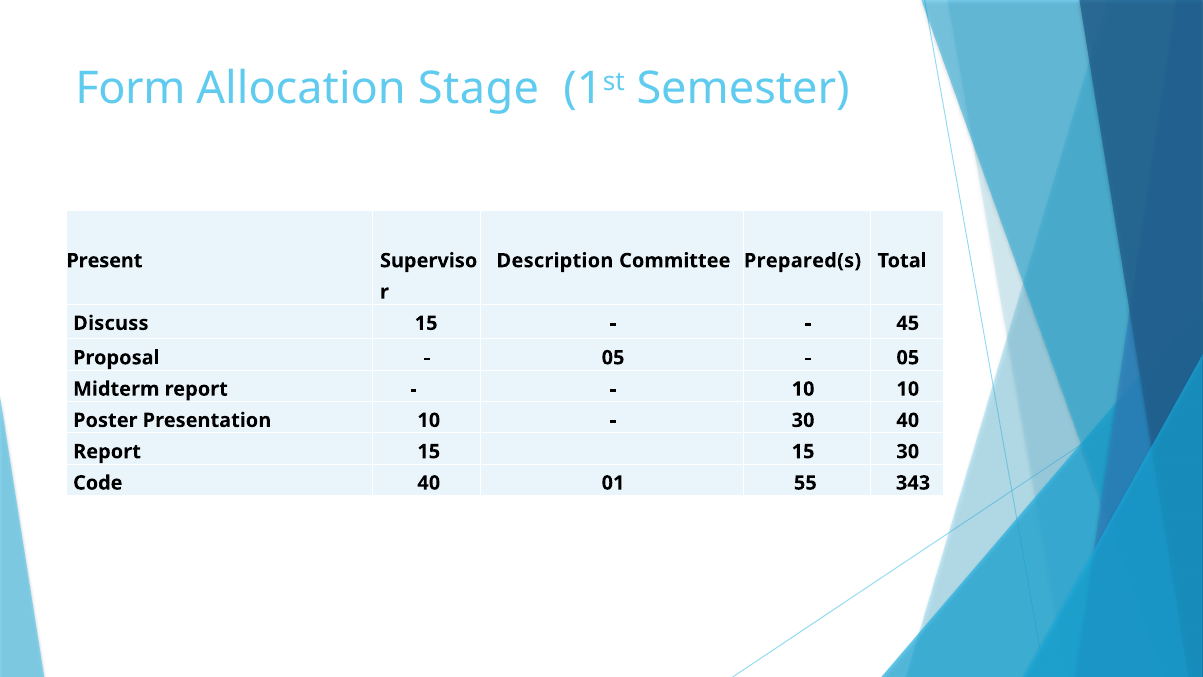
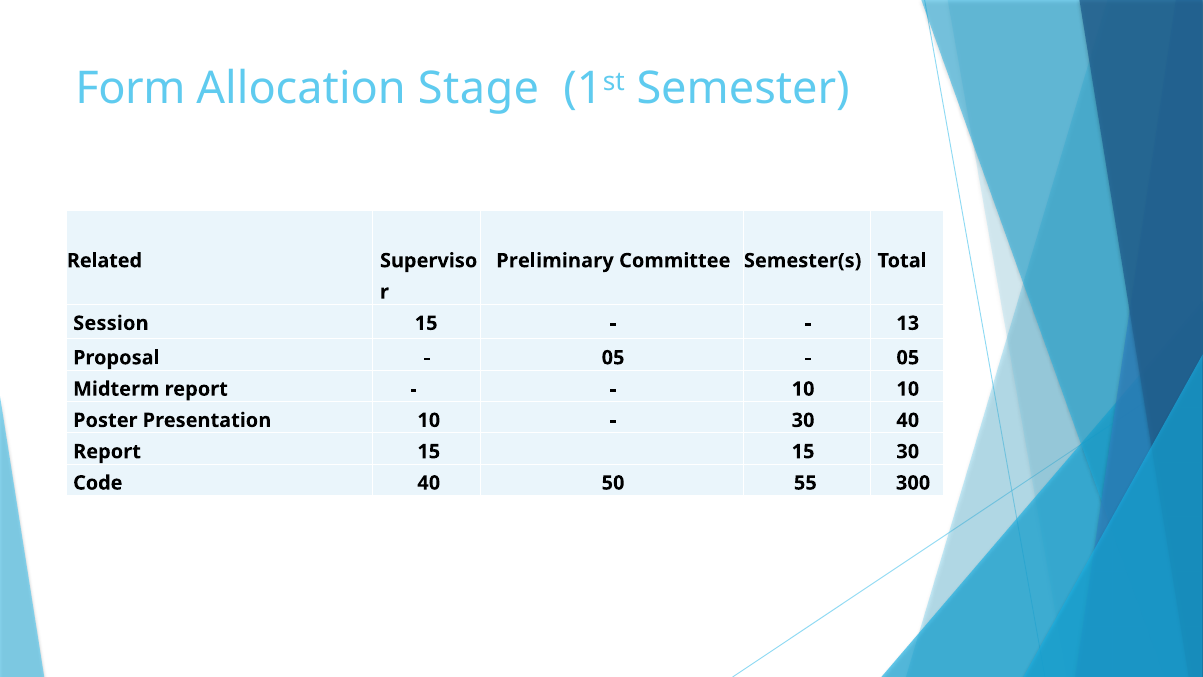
Present: Present -> Related
Description: Description -> Preliminary
Prepared(s: Prepared(s -> Semester(s
Discuss: Discuss -> Session
45: 45 -> 13
01: 01 -> 50
343: 343 -> 300
